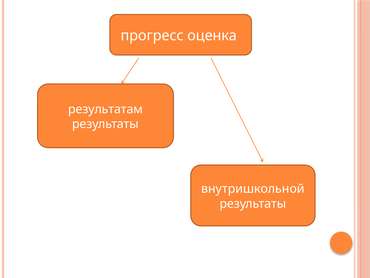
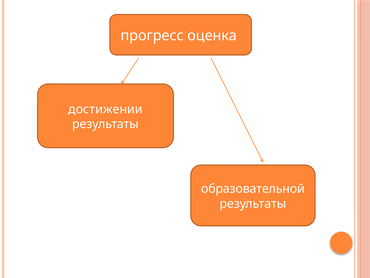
результатам: результатам -> достижении
внутришкольной: внутришкольной -> образовательной
